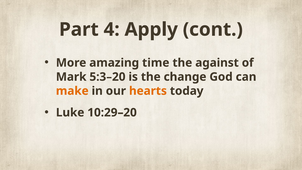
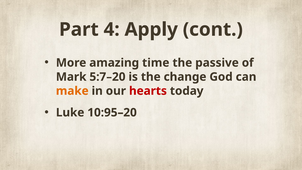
against: against -> passive
5:3–20: 5:3–20 -> 5:7–20
hearts colour: orange -> red
10:29–20: 10:29–20 -> 10:95–20
